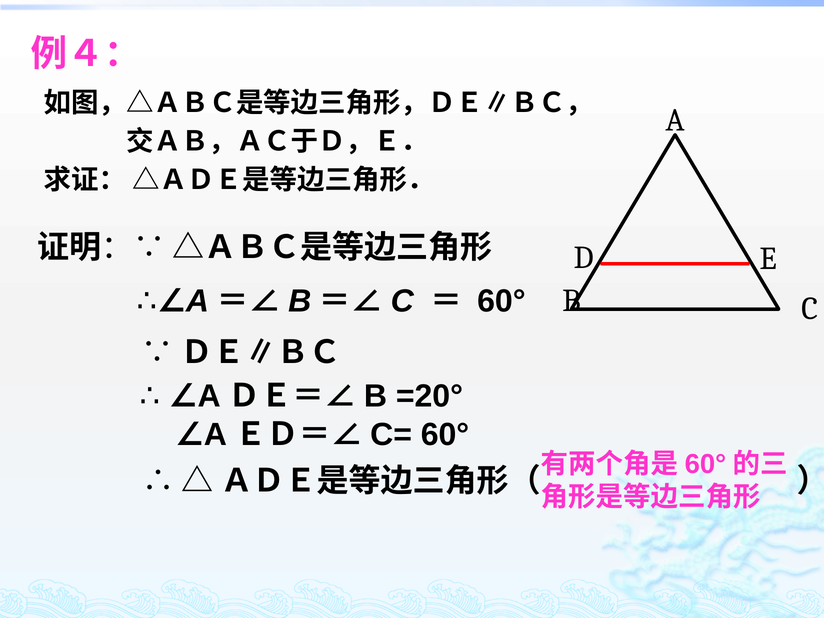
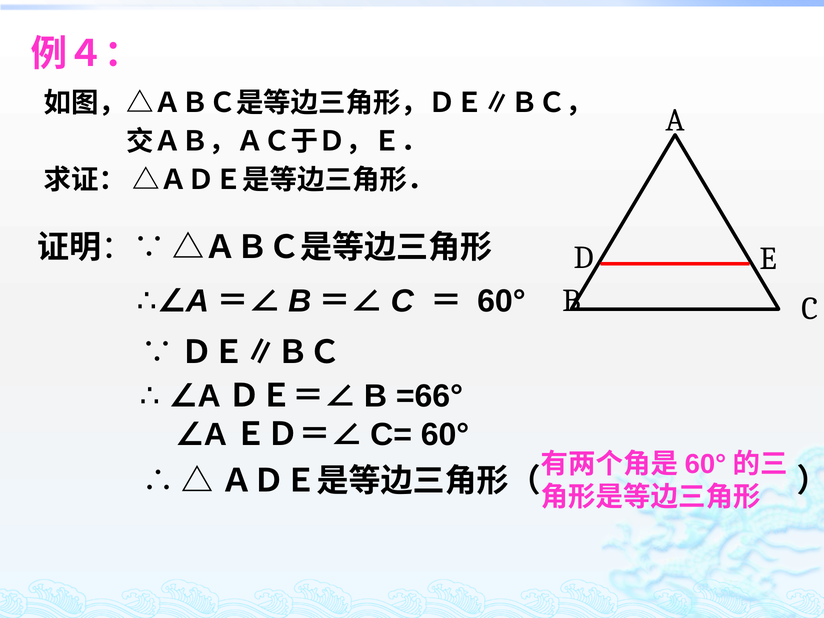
=20°: =20° -> =66°
